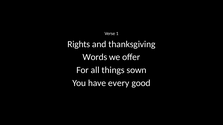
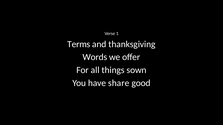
Rights: Rights -> Terms
every: every -> share
